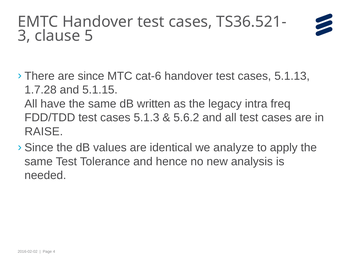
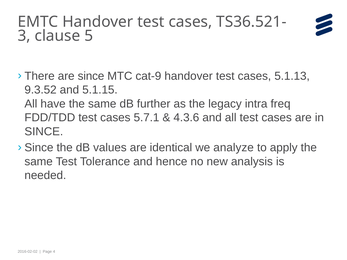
cat-6: cat-6 -> cat-9
1.7.28: 1.7.28 -> 9.3.52
written: written -> further
5.1.3: 5.1.3 -> 5.7.1
5.6.2: 5.6.2 -> 4.3.6
RAISE at (44, 132): RAISE -> SINCE
